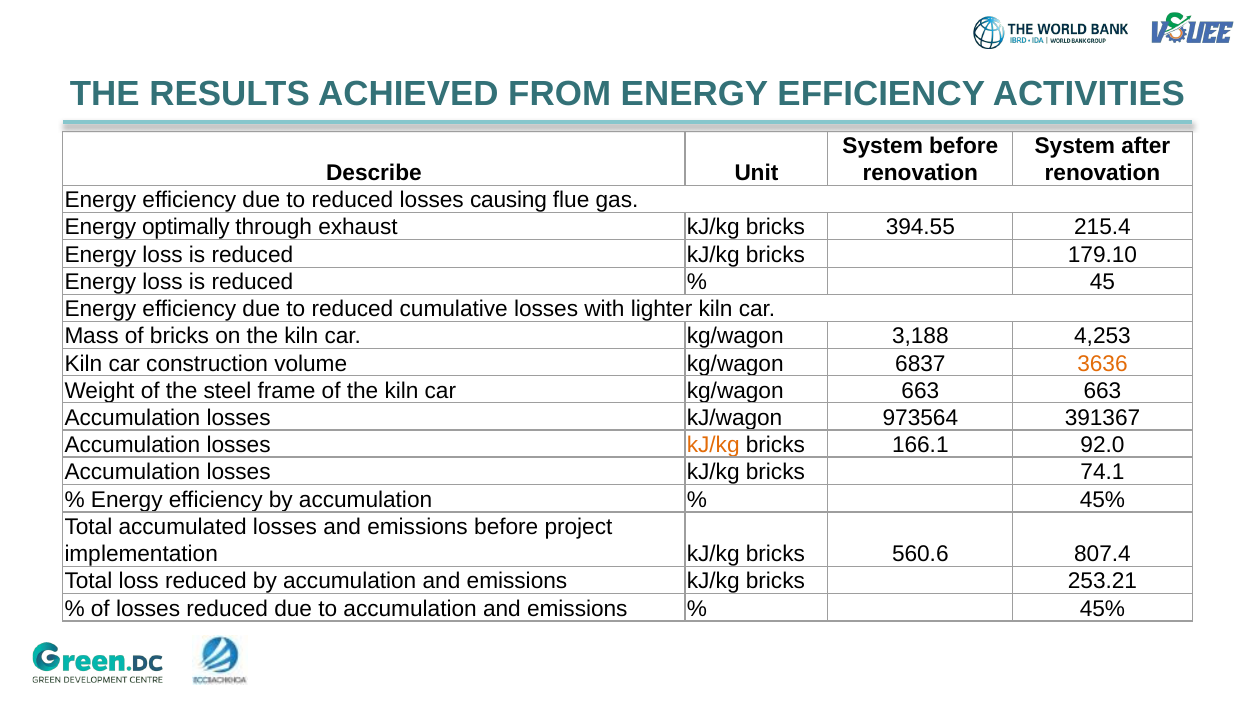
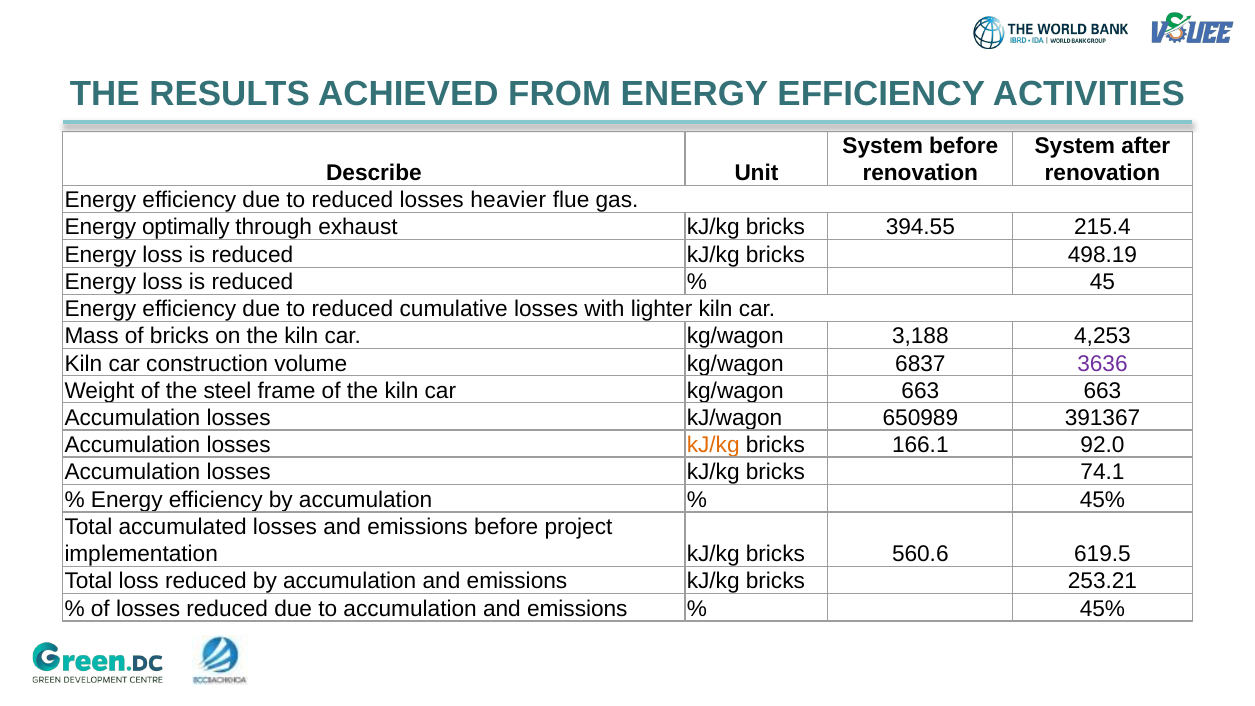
causing: causing -> heavier
179.10: 179.10 -> 498.19
3636 colour: orange -> purple
973564: 973564 -> 650989
807.4: 807.4 -> 619.5
